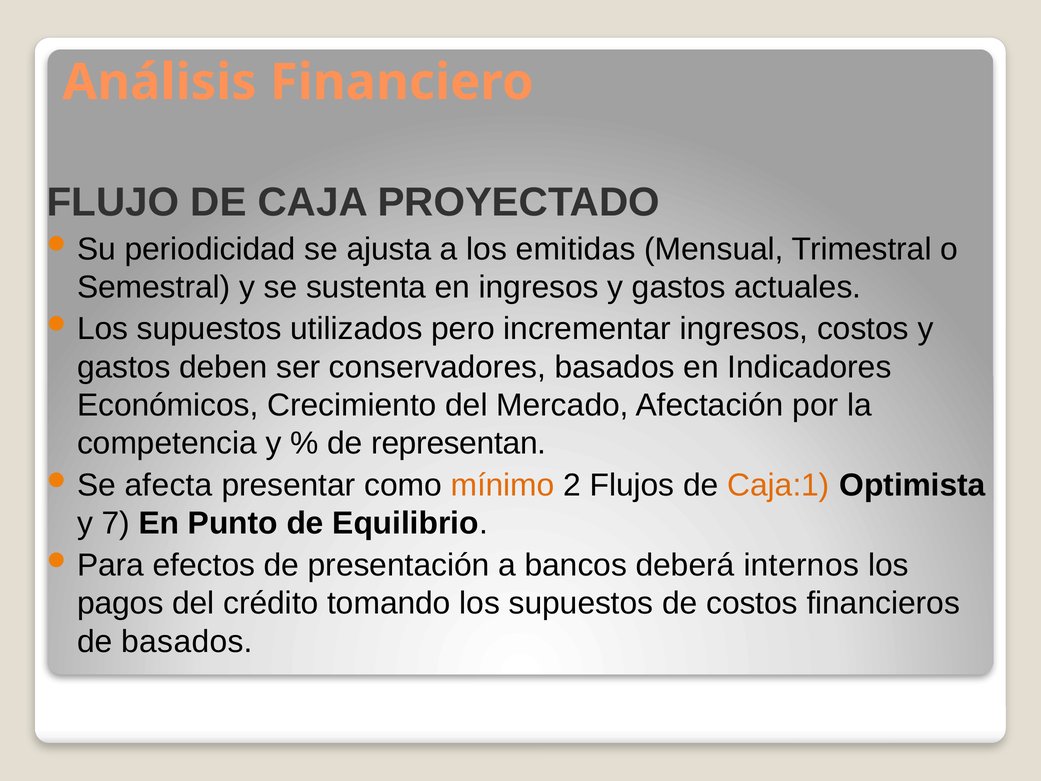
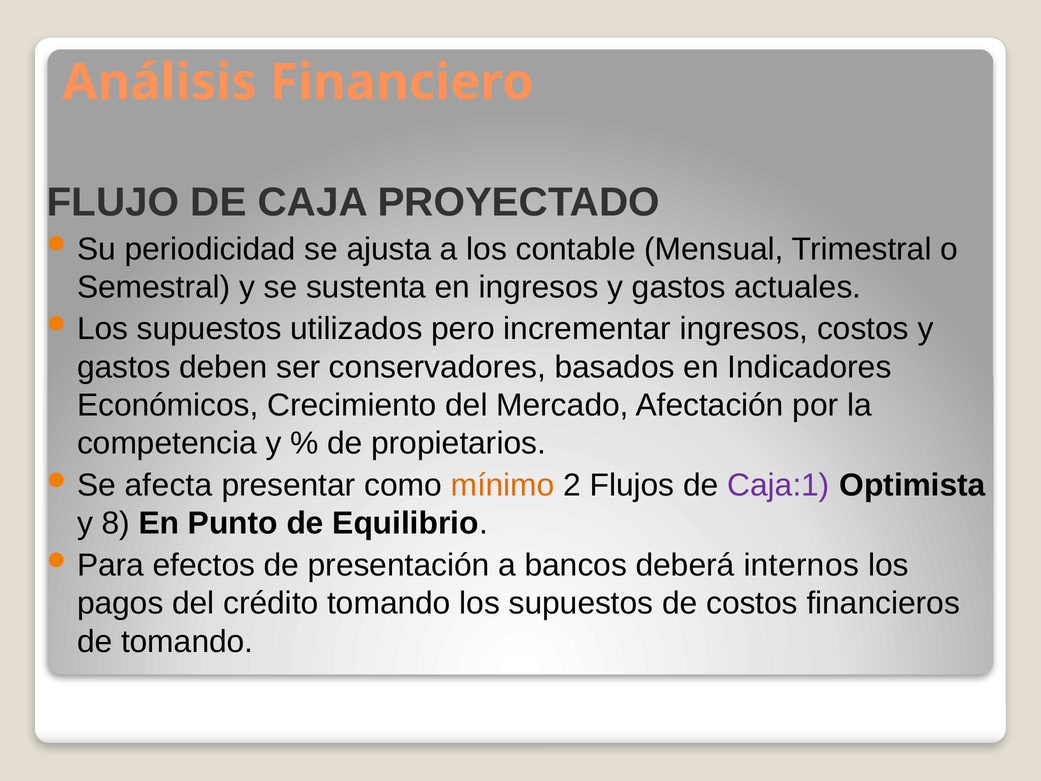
emitidas: emitidas -> contable
representan: representan -> propietarios
Caja:1 colour: orange -> purple
7: 7 -> 8
de basados: basados -> tomando
